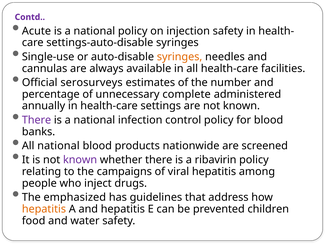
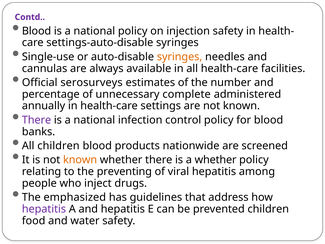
Acute at (36, 31): Acute -> Blood
All national: national -> children
known at (80, 160) colour: purple -> orange
a ribavirin: ribavirin -> whether
campaigns: campaigns -> preventing
hepatitis at (44, 209) colour: orange -> purple
